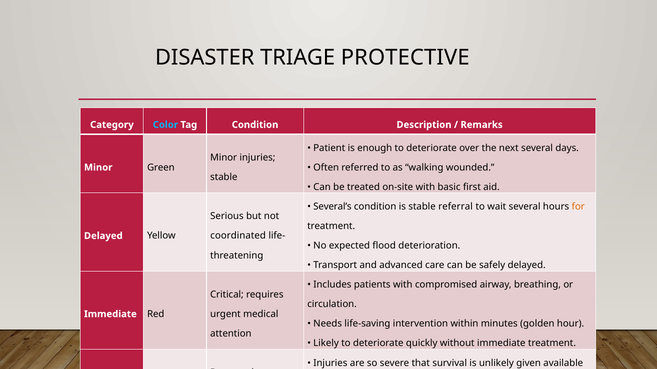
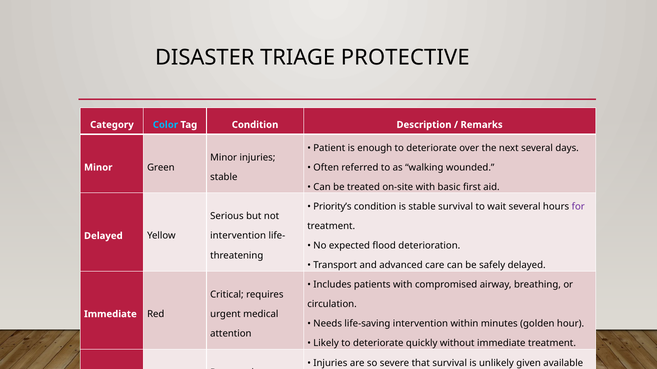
Several’s: Several’s -> Priority’s
stable referral: referral -> survival
for colour: orange -> purple
coordinated at (238, 236): coordinated -> intervention
